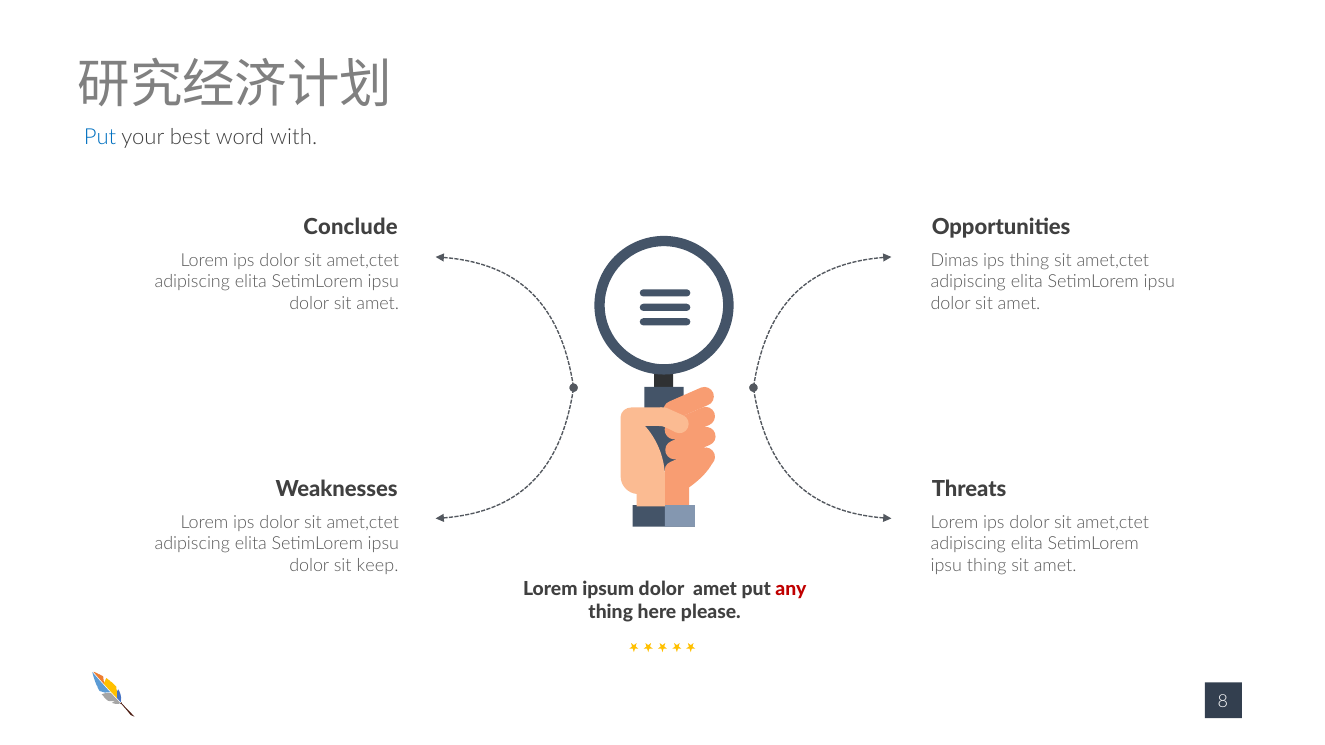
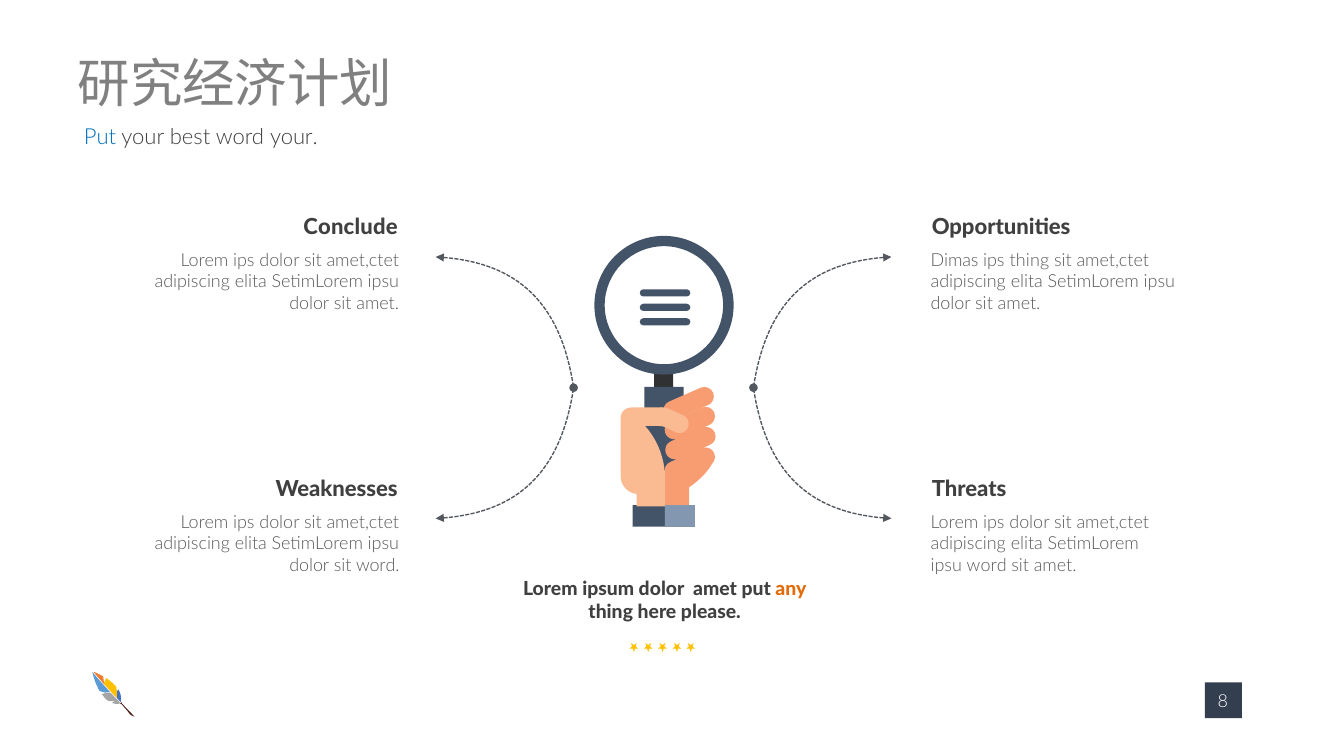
word with: with -> your
sit keep: keep -> word
ipsu thing: thing -> word
any colour: red -> orange
